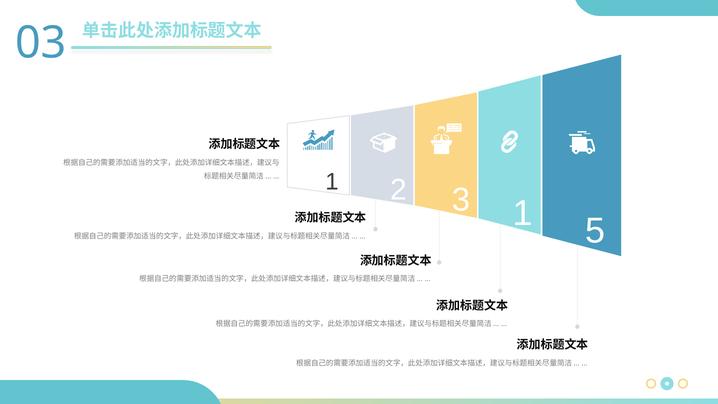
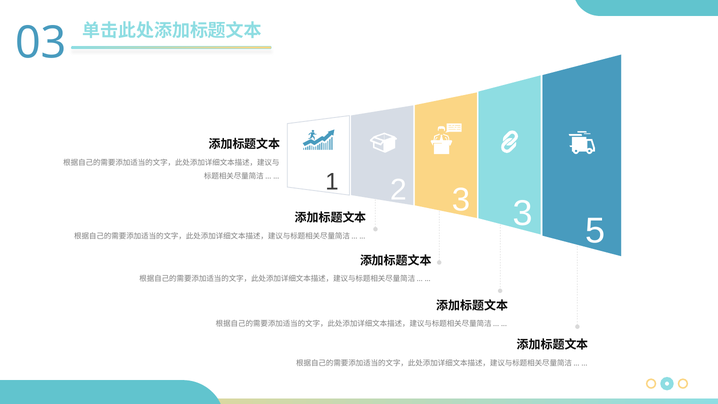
3 1: 1 -> 3
